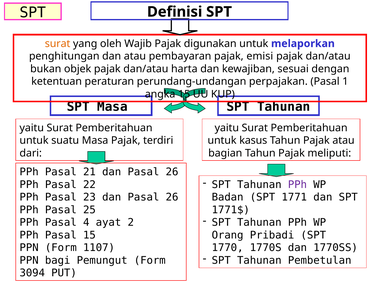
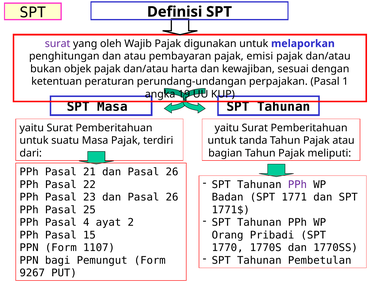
surat at (58, 44) colour: orange -> purple
angka 15: 15 -> 19
kasus: kasus -> tanda
3094: 3094 -> 9267
